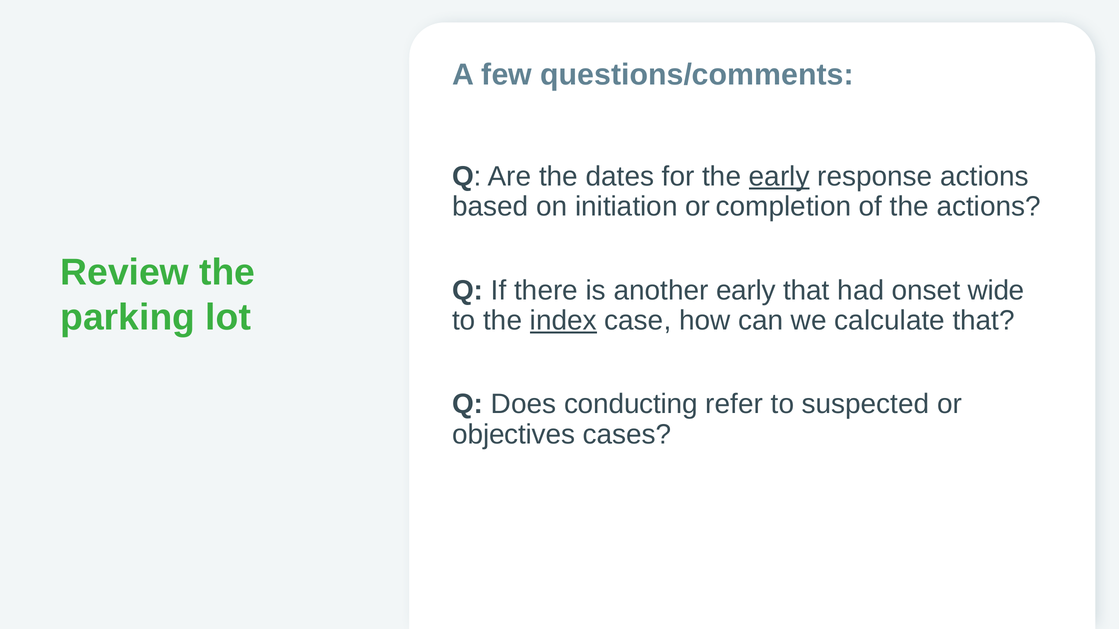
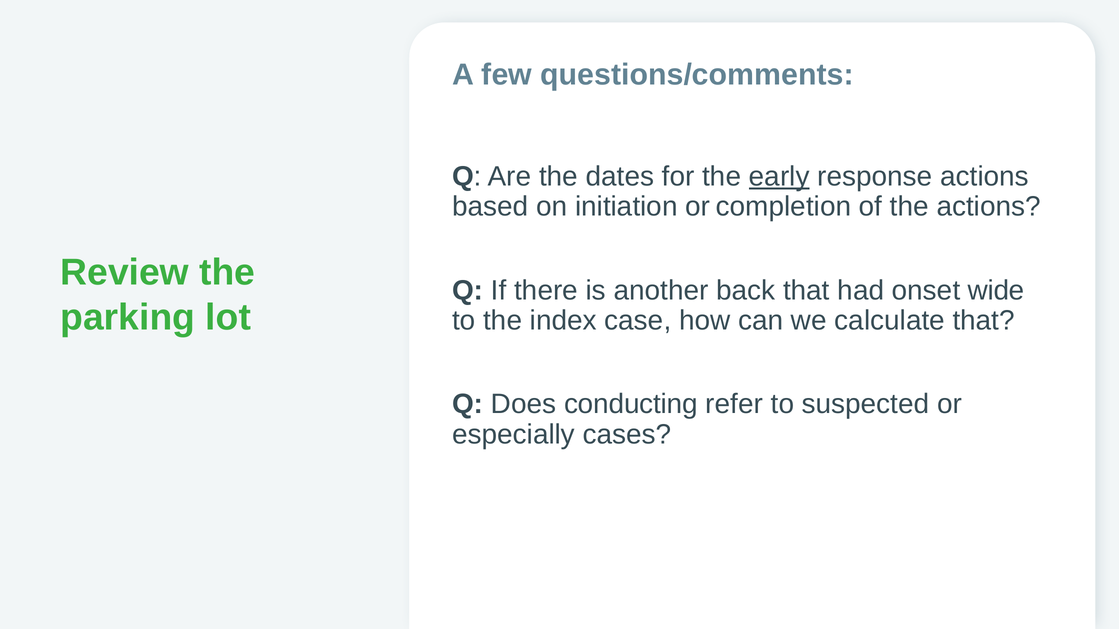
another early: early -> back
index underline: present -> none
objectives: objectives -> especially
